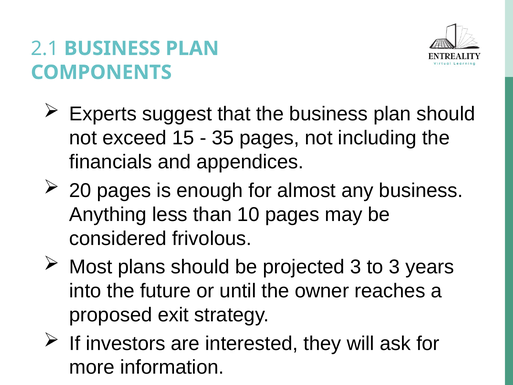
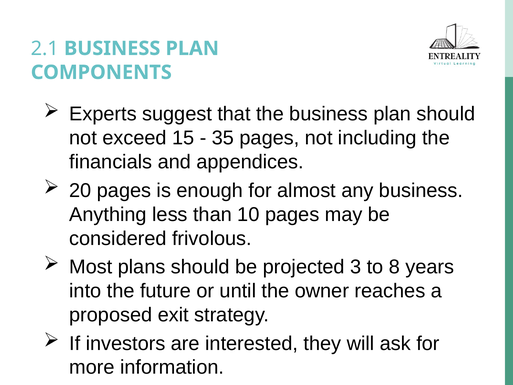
to 3: 3 -> 8
